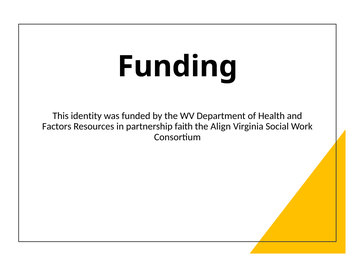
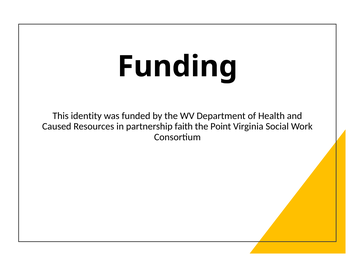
Factors: Factors -> Caused
Align: Align -> Point
